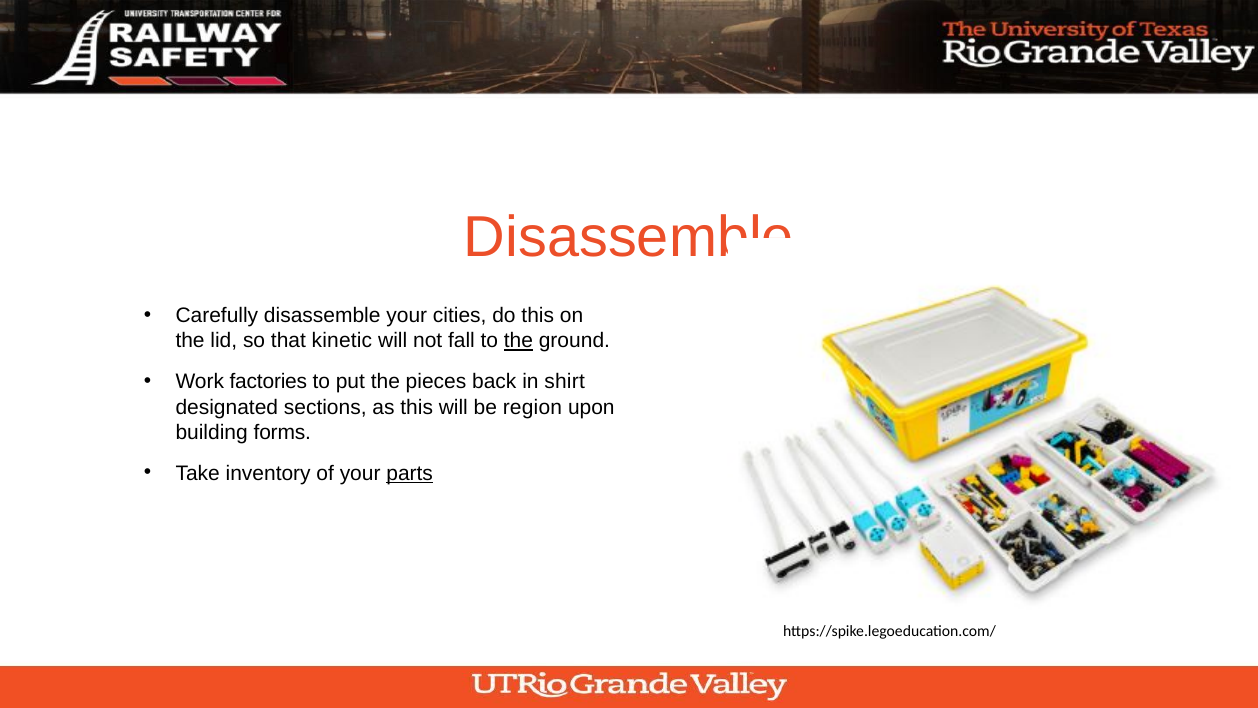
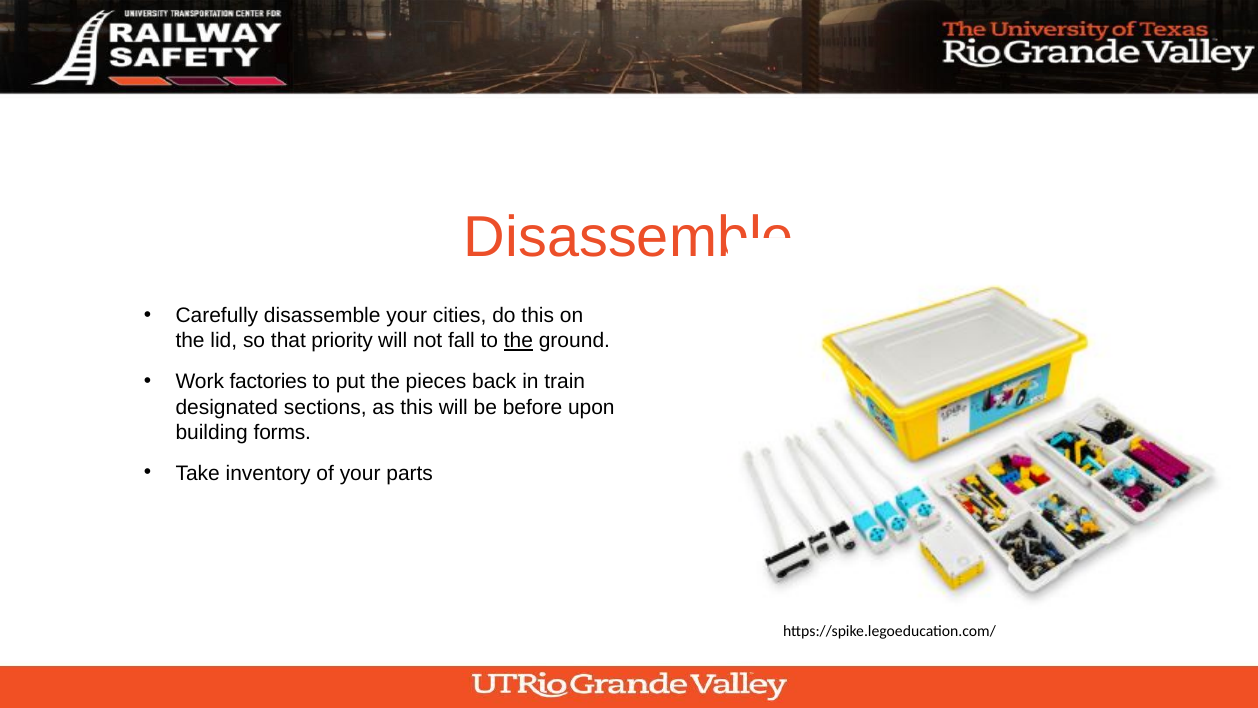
kinetic: kinetic -> priority
shirt: shirt -> train
region: region -> before
parts underline: present -> none
